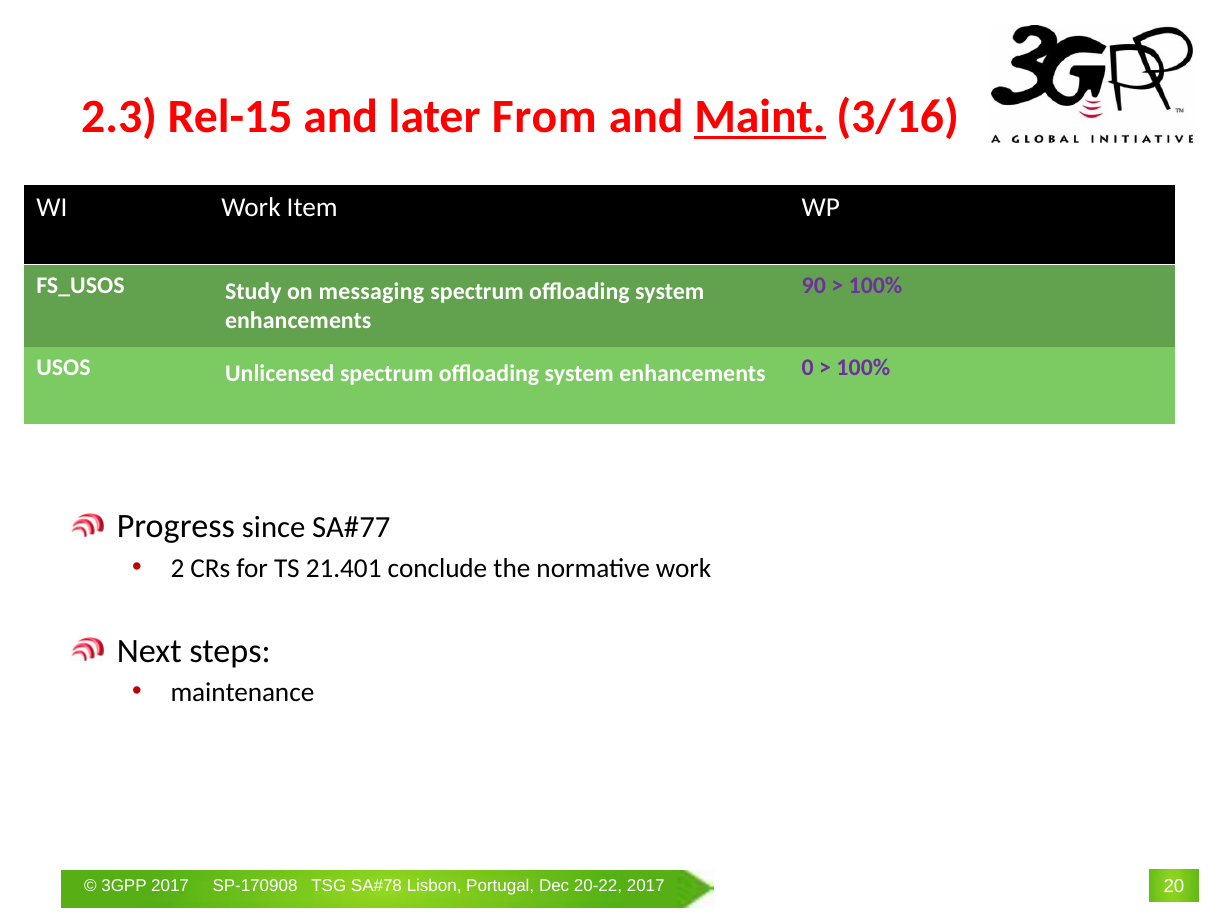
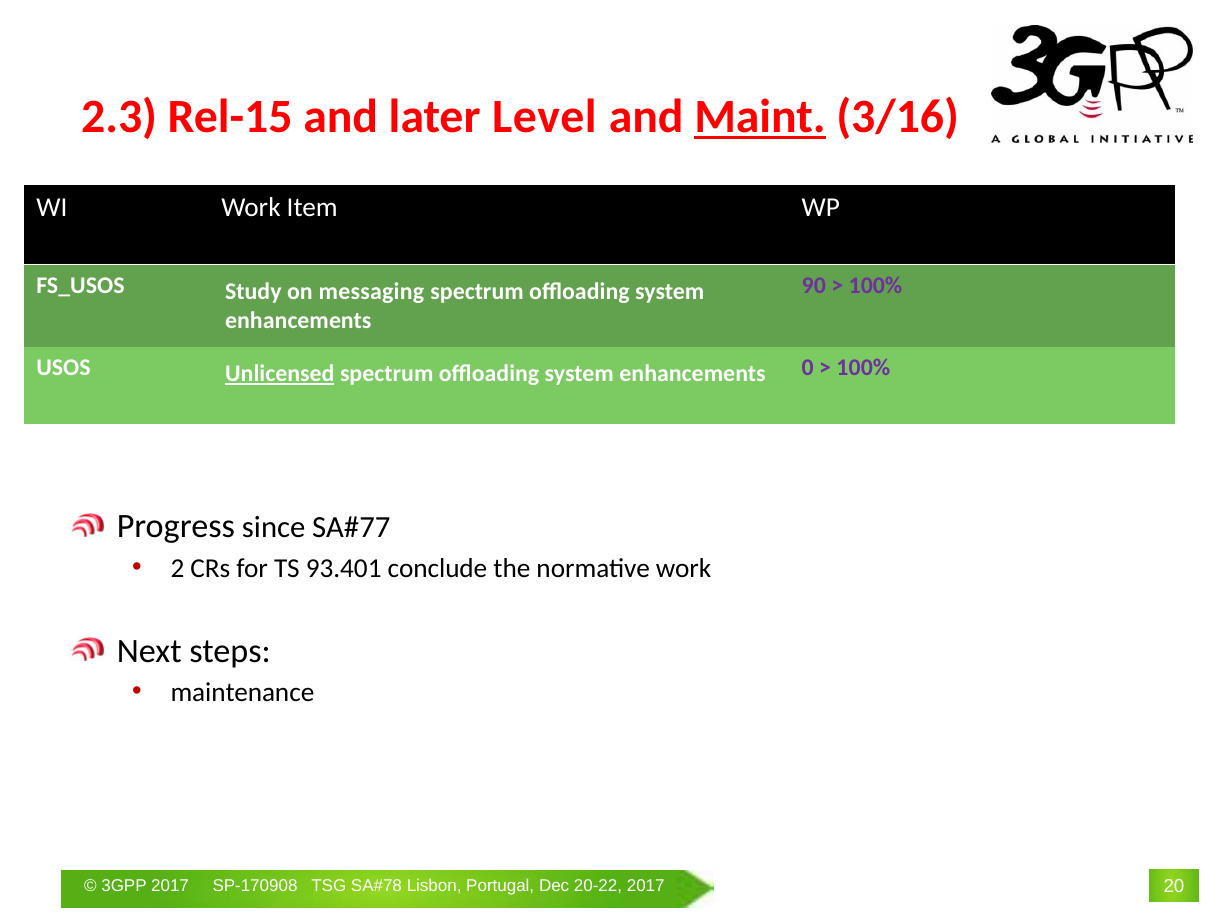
From: From -> Level
Unlicensed underline: none -> present
21.401: 21.401 -> 93.401
